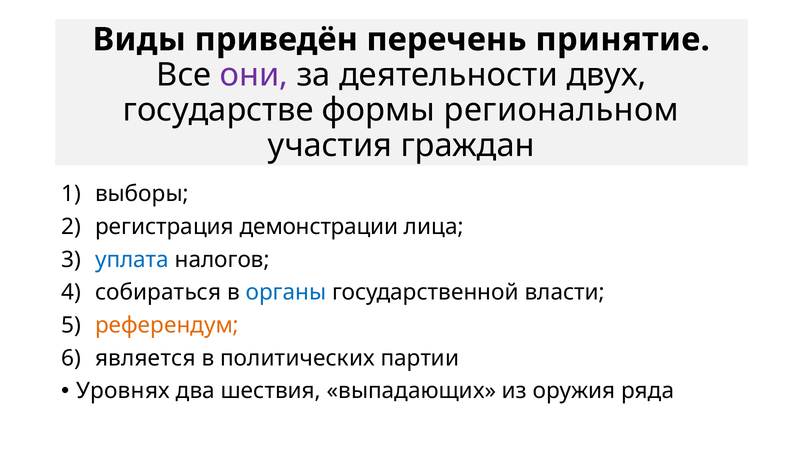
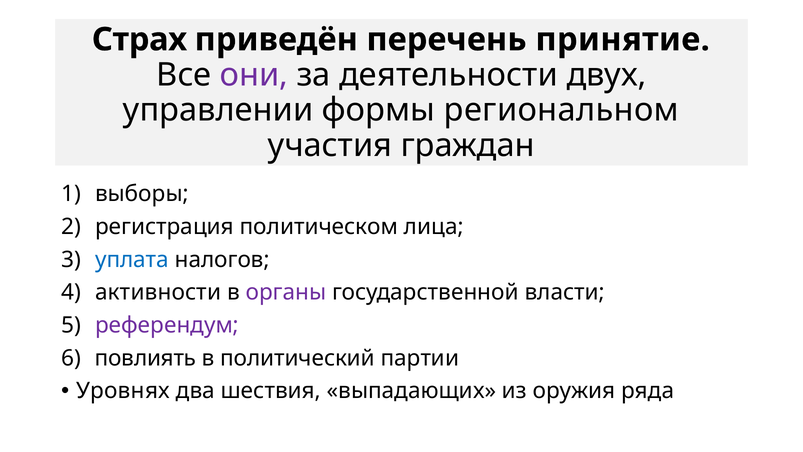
Виды: Виды -> Страх
государстве: государстве -> управлении
демонстрации: демонстрации -> политическом
собираться: собираться -> активности
органы colour: blue -> purple
референдум colour: orange -> purple
является: является -> повлиять
политических: политических -> политический
